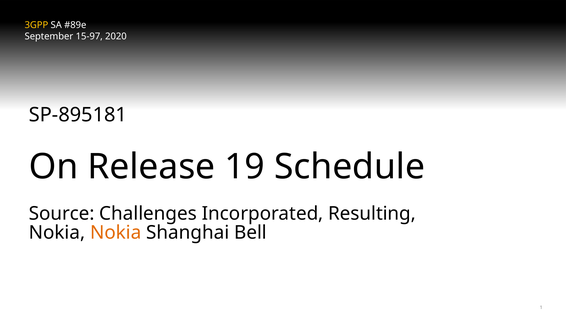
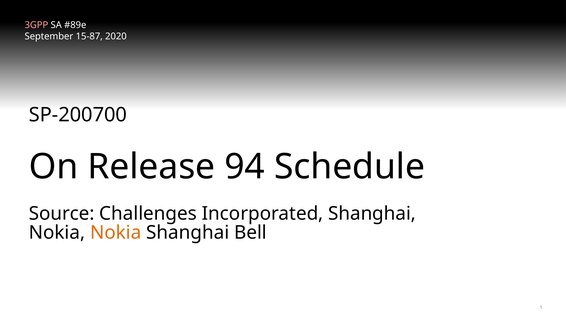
3GPP colour: yellow -> pink
15-97: 15-97 -> 15-87
SP-895181: SP-895181 -> SP-200700
19: 19 -> 94
Incorporated Resulting: Resulting -> Shanghai
